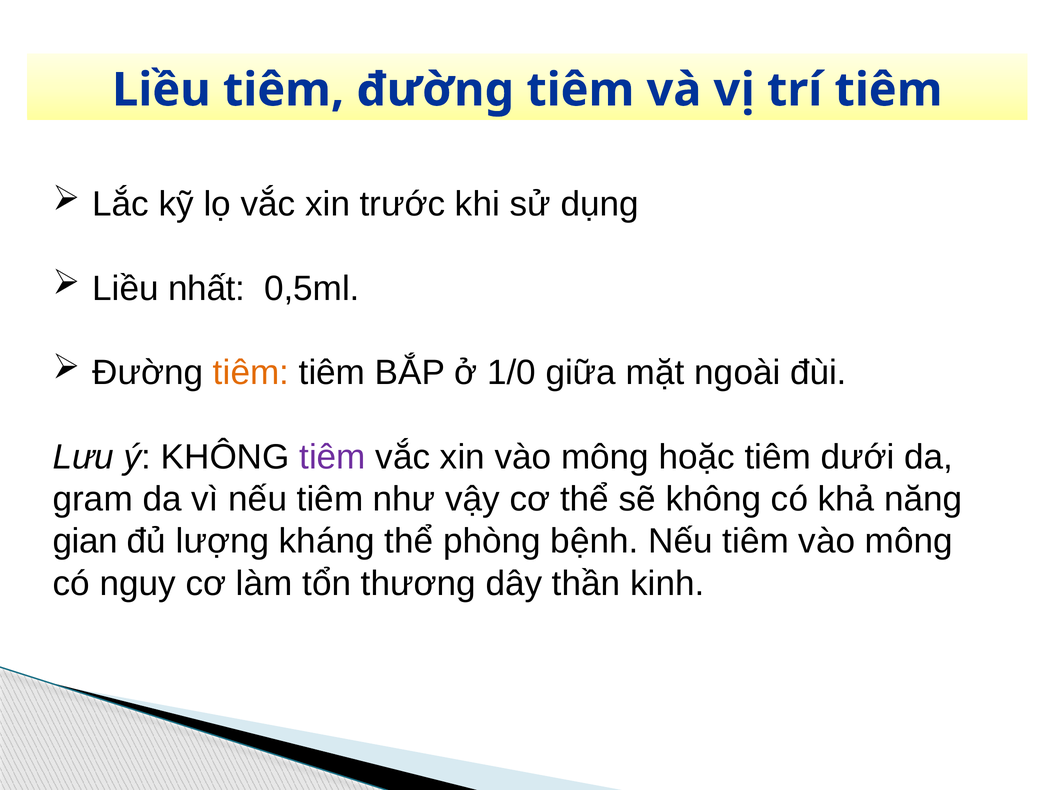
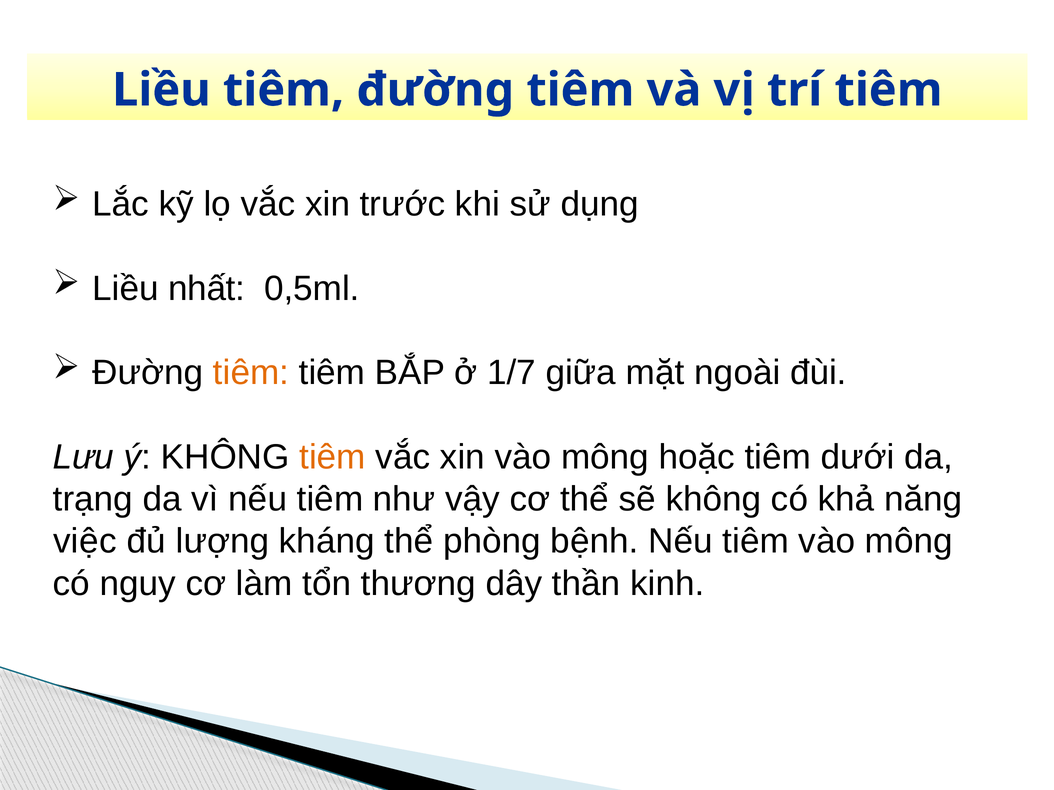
1/0: 1/0 -> 1/7
tiêm at (333, 457) colour: purple -> orange
gram: gram -> trạng
gian: gian -> việc
